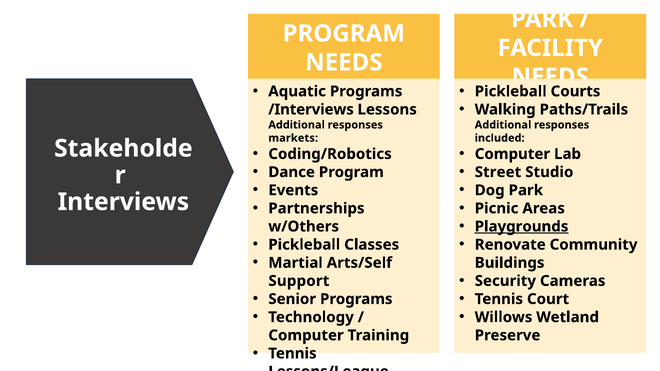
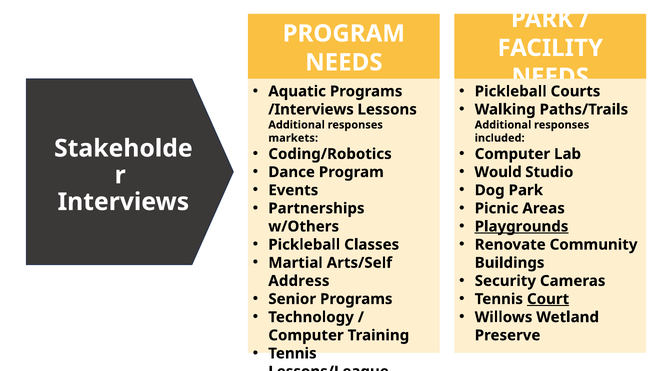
Street: Street -> Would
Support: Support -> Address
Court underline: none -> present
